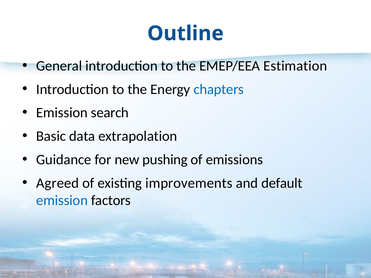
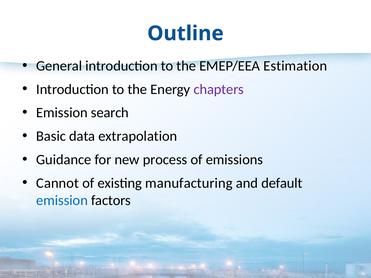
chapters colour: blue -> purple
pushing: pushing -> process
Agreed: Agreed -> Cannot
improvements: improvements -> manufacturing
